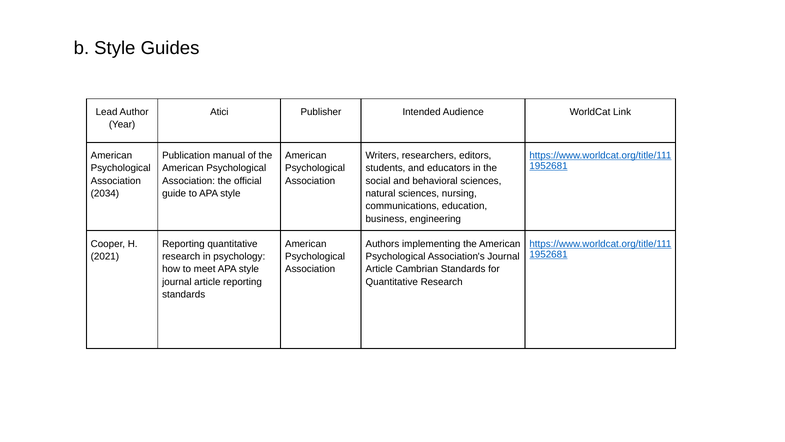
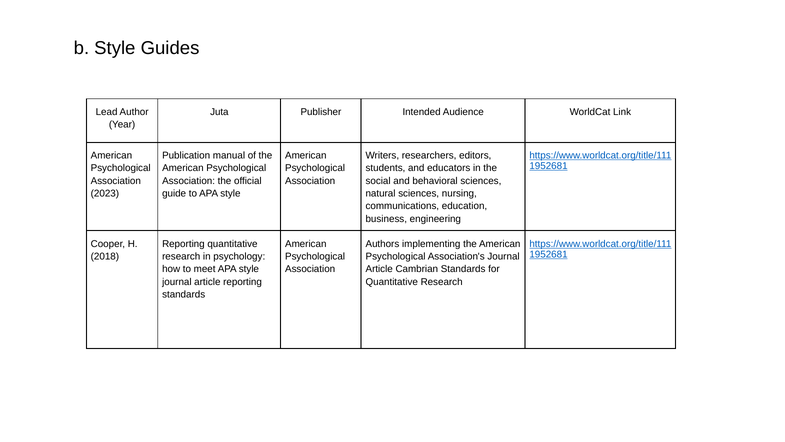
Atici: Atici -> Juta
2034: 2034 -> 2023
2021: 2021 -> 2018
